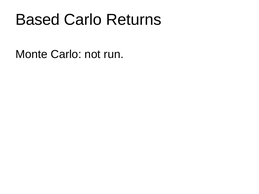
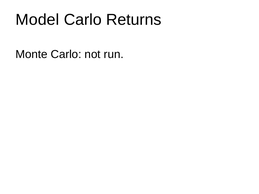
Based: Based -> Model
